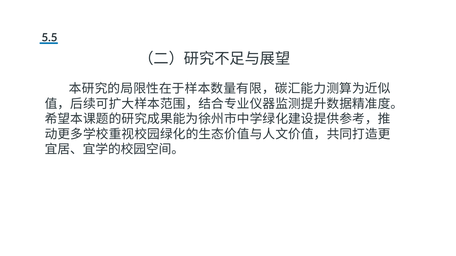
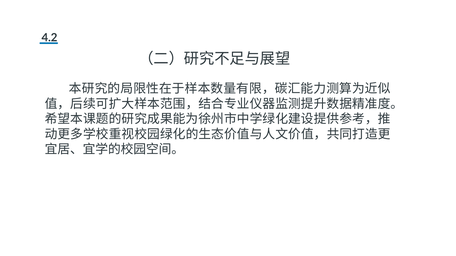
5.5: 5.5 -> 4.2
